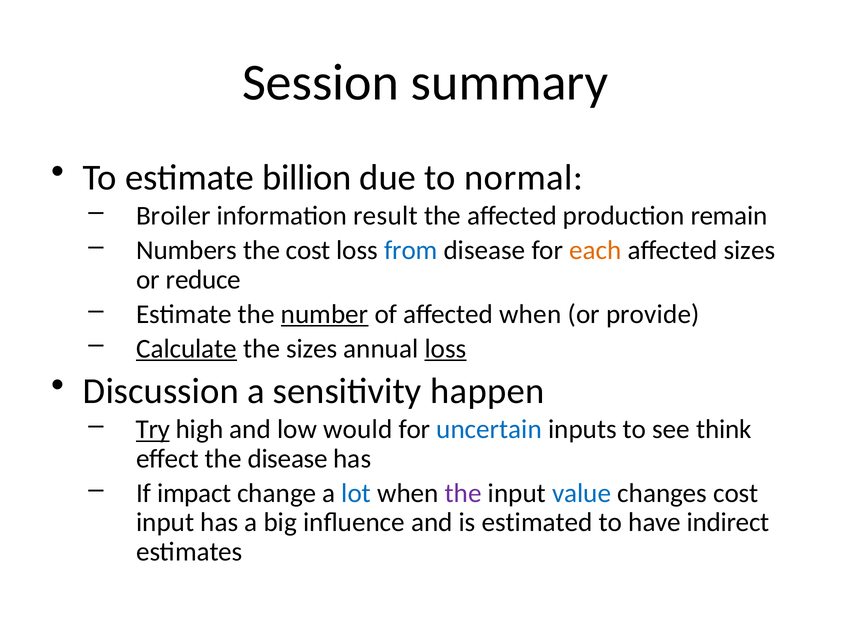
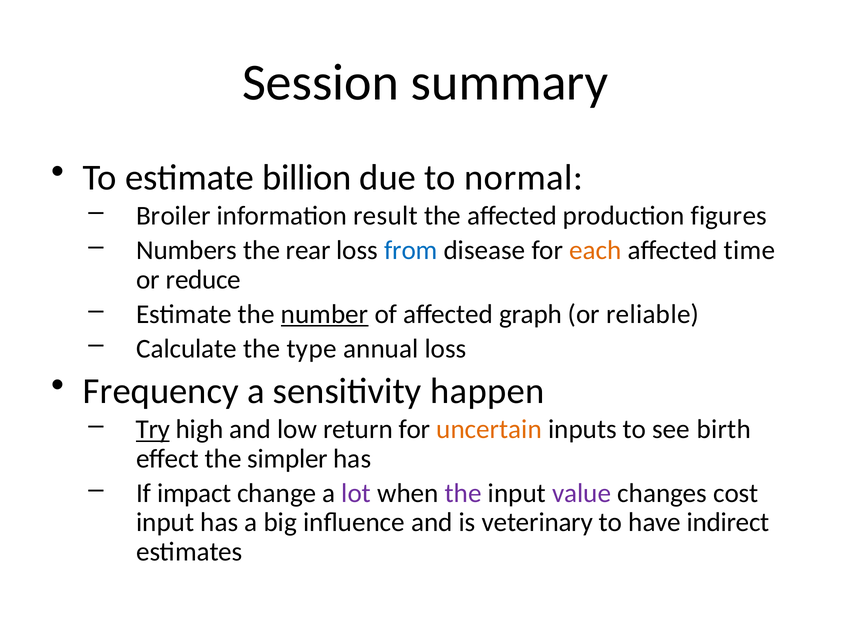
remain: remain -> figures
the cost: cost -> rear
affected sizes: sizes -> time
affected when: when -> graph
provide: provide -> reliable
Calculate underline: present -> none
the sizes: sizes -> type
loss at (446, 349) underline: present -> none
Discussion: Discussion -> Frequency
would: would -> return
uncertain colour: blue -> orange
think: think -> birth
the disease: disease -> simpler
lot colour: blue -> purple
value colour: blue -> purple
estimated: estimated -> veterinary
